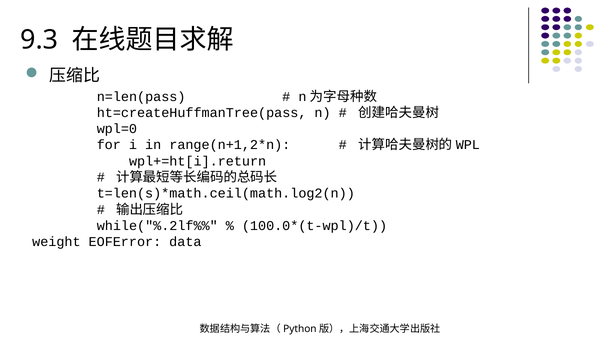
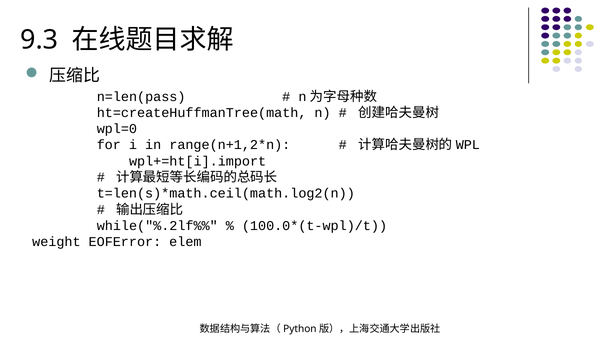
ht=createHuffmanTree(pass: ht=createHuffmanTree(pass -> ht=createHuffmanTree(math
wpl+=ht[i].return: wpl+=ht[i].return -> wpl+=ht[i].import
data: data -> elem
